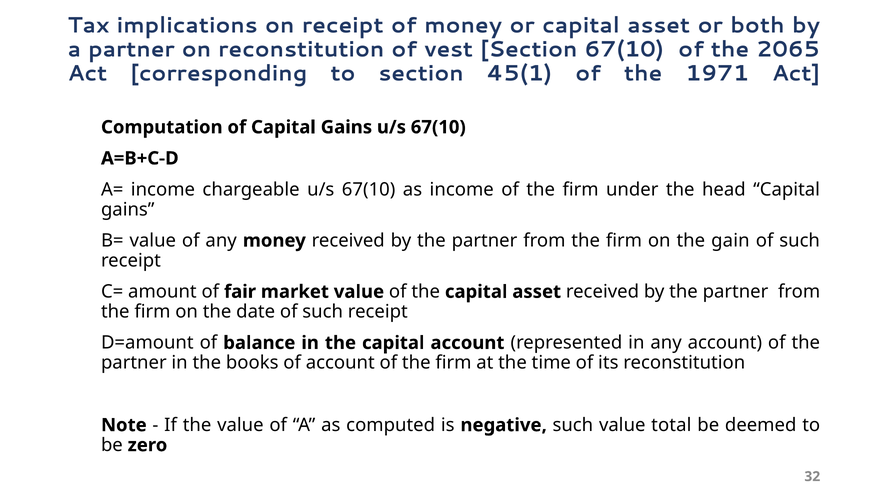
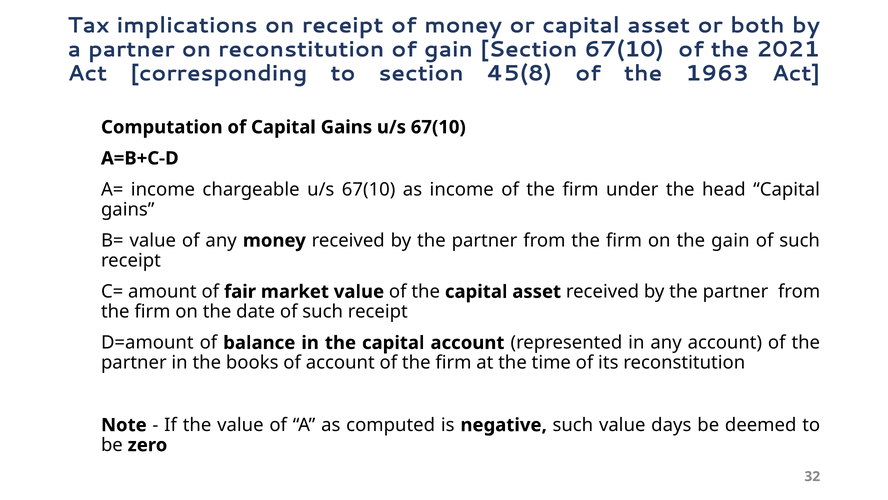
of vest: vest -> gain
2065: 2065 -> 2021
45(1: 45(1 -> 45(8
1971: 1971 -> 1963
total: total -> days
